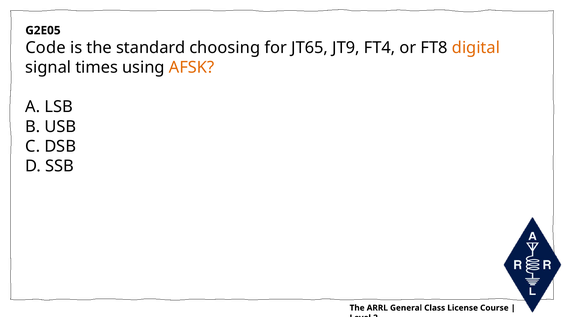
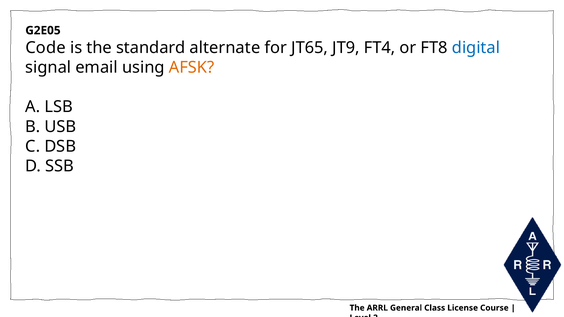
choosing: choosing -> alternate
digital colour: orange -> blue
times: times -> email
